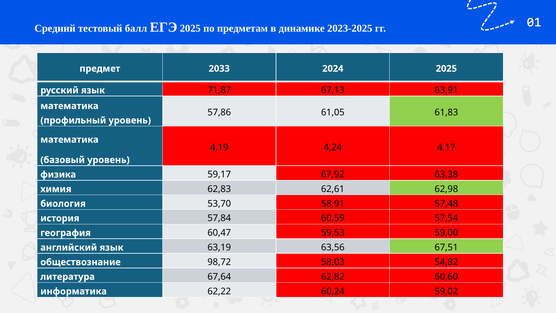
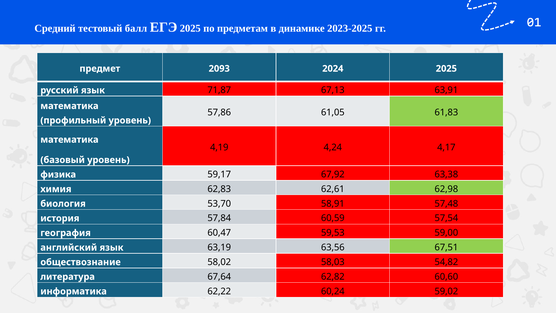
2033: 2033 -> 2093
98,72: 98,72 -> 58,02
